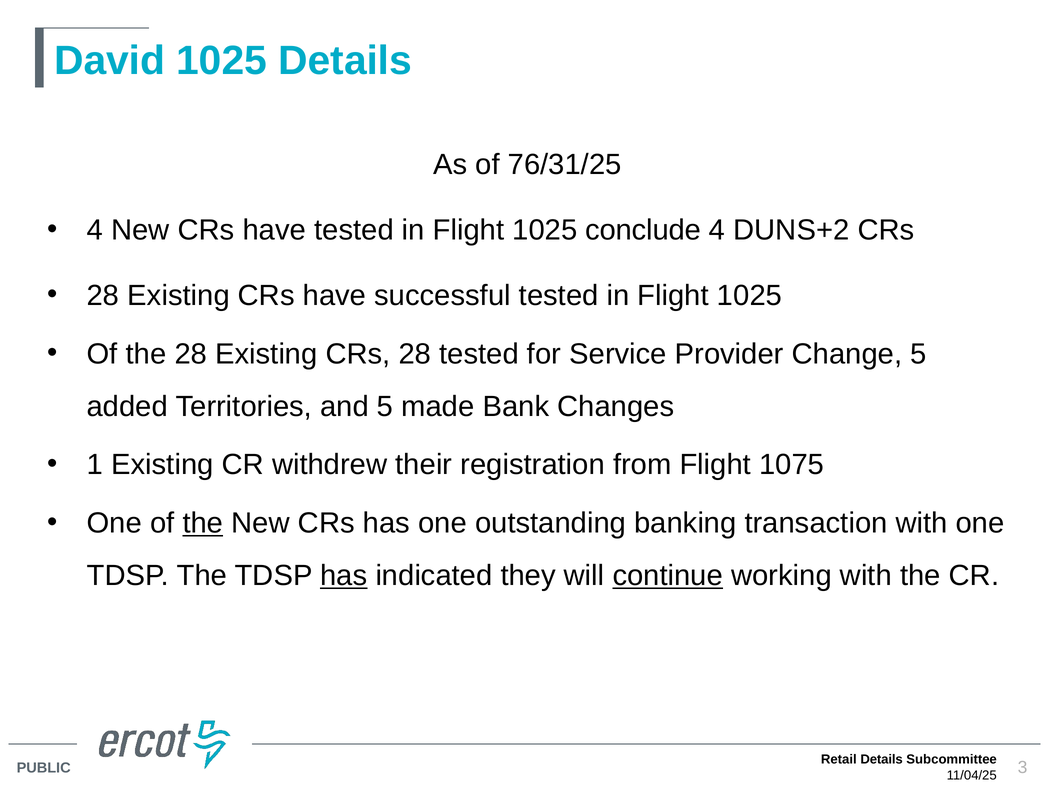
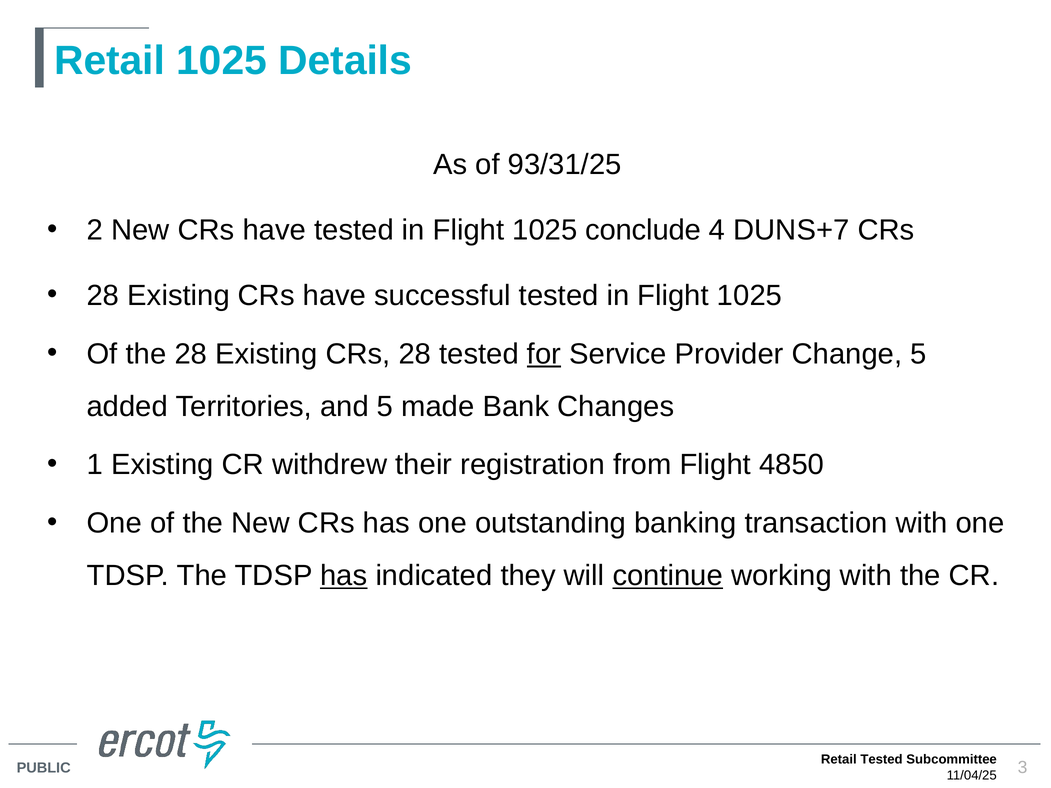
David at (110, 61): David -> Retail
76/31/25: 76/31/25 -> 93/31/25
4 at (95, 230): 4 -> 2
DUNS+2: DUNS+2 -> DUNS+7
for underline: none -> present
1075: 1075 -> 4850
the at (203, 523) underline: present -> none
Retail Details: Details -> Tested
